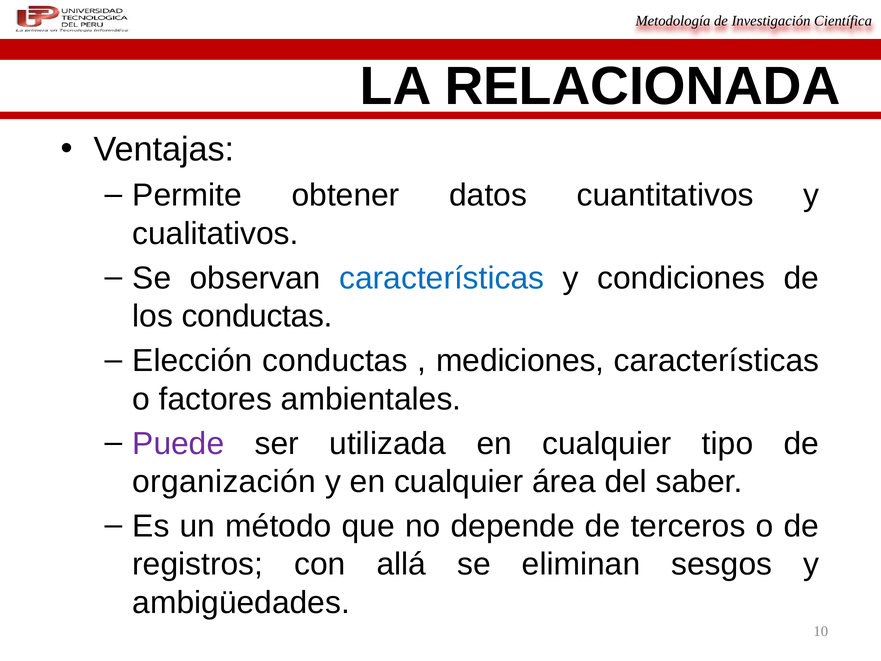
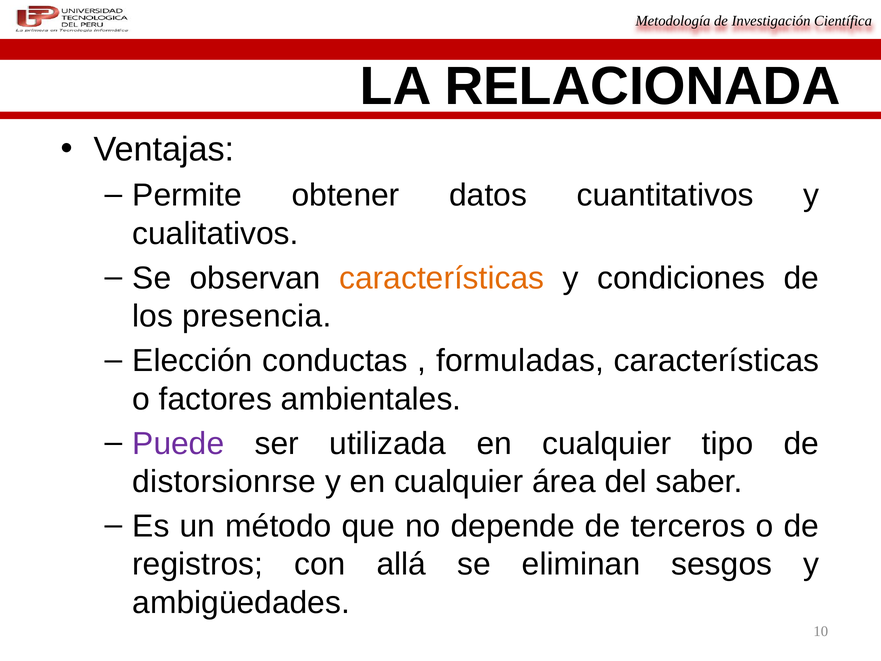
características at (442, 278) colour: blue -> orange
los conductas: conductas -> presencia
mediciones: mediciones -> formuladas
organización: organización -> distorsionrse
